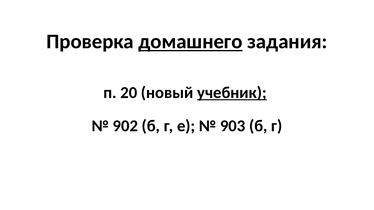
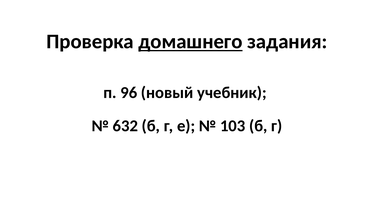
20: 20 -> 96
учебник underline: present -> none
902: 902 -> 632
903: 903 -> 103
